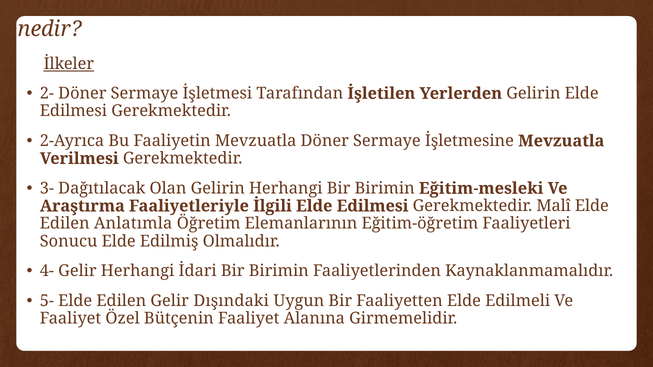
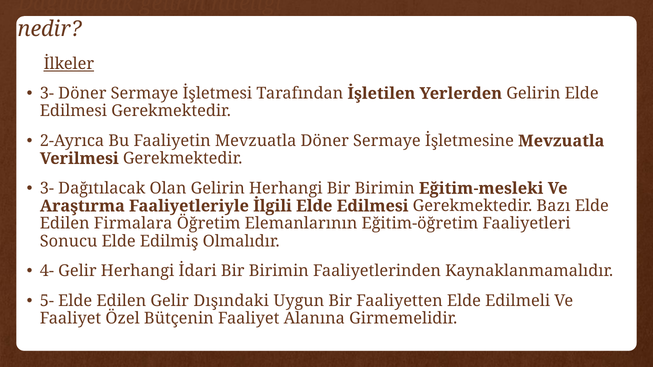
2- at (47, 94): 2- -> 3-
Malî: Malî -> Bazı
Anlatımla: Anlatımla -> Firmalara
